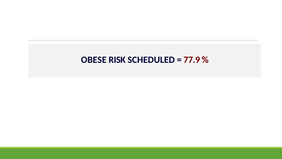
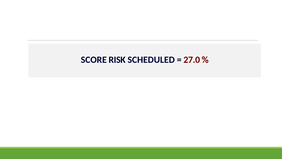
OBESE: OBESE -> SCORE
77.9: 77.9 -> 27.0
